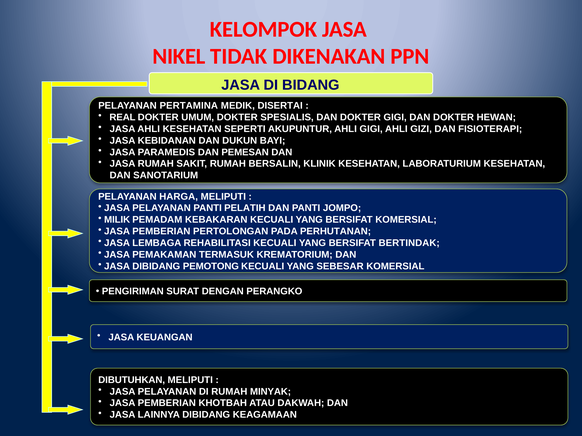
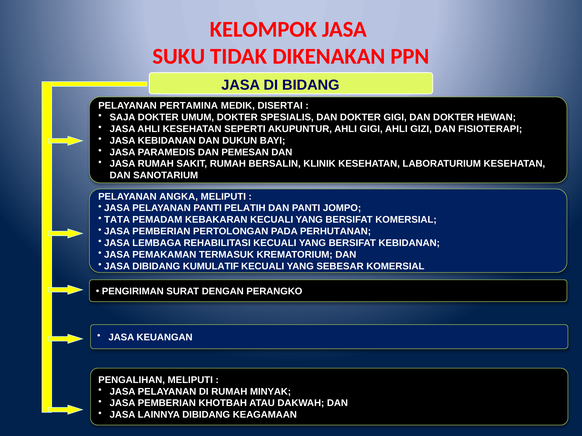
NIKEL: NIKEL -> SUKU
REAL: REAL -> SAJA
HARGA: HARGA -> ANGKA
MILIK: MILIK -> TATA
BERSIFAT BERTINDAK: BERTINDAK -> KEBIDANAN
PEMOTONG: PEMOTONG -> KUMULATIF
DIBUTUHKAN: DIBUTUHKAN -> PENGALIHAN
